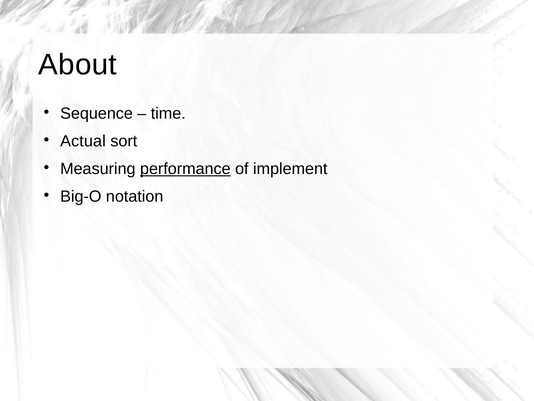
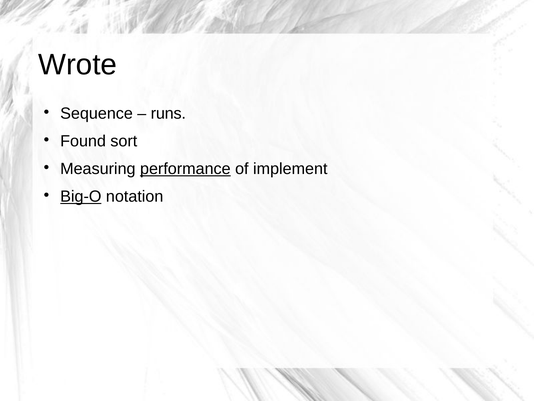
About: About -> Wrote
time: time -> runs
Actual: Actual -> Found
Big-O underline: none -> present
